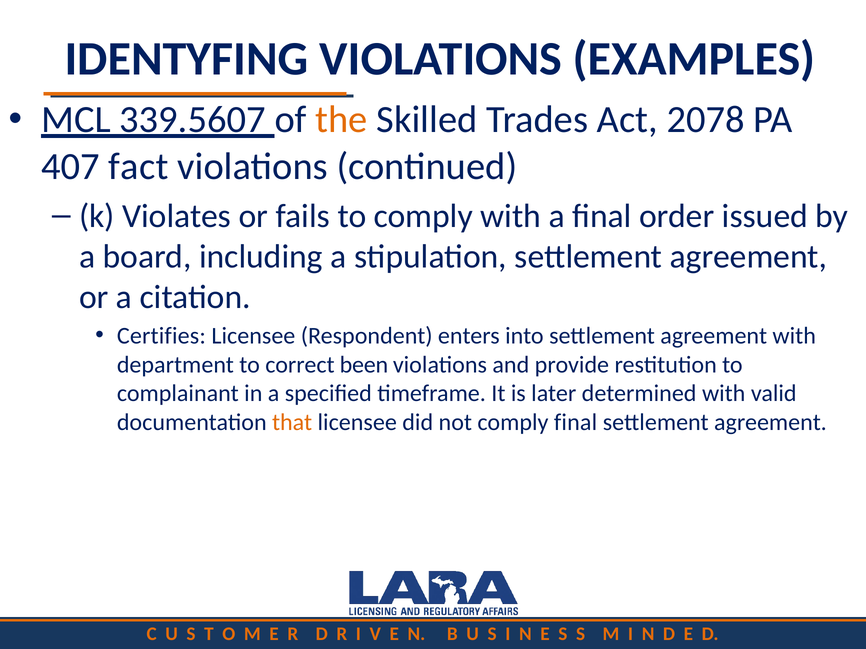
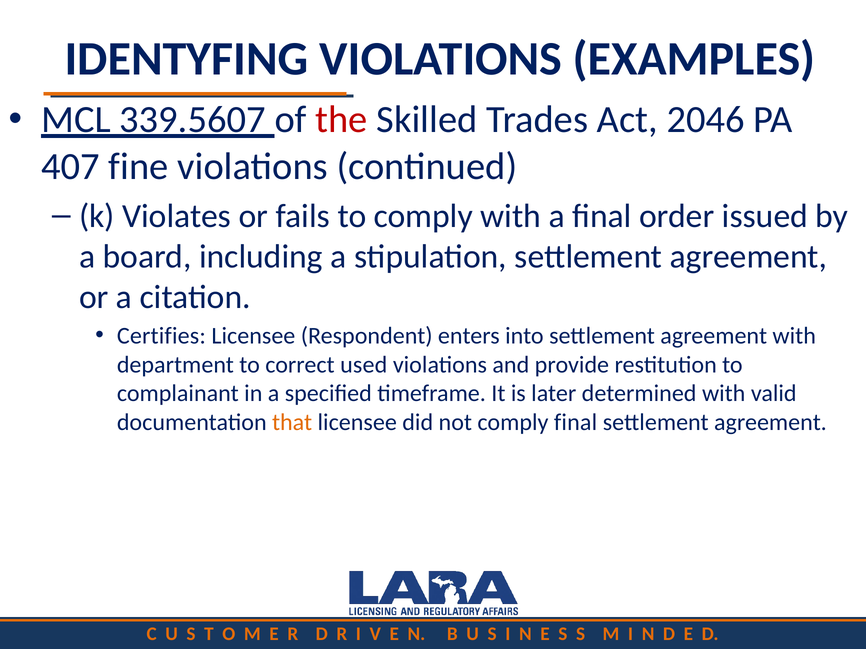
the colour: orange -> red
2078: 2078 -> 2046
fact: fact -> fine
been: been -> used
